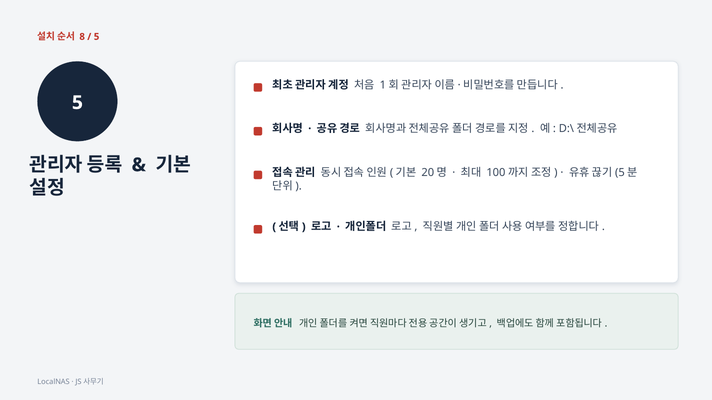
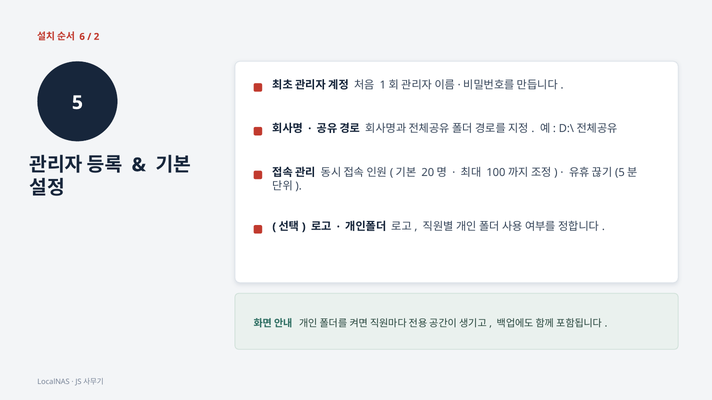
8: 8 -> 6
5 at (97, 37): 5 -> 2
